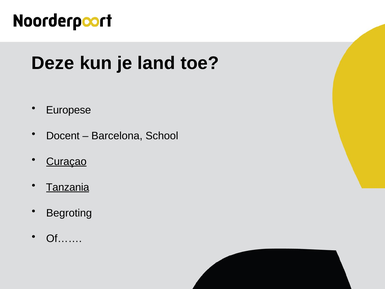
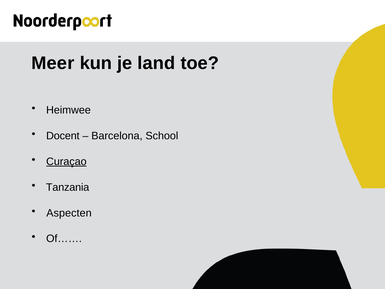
Deze: Deze -> Meer
Europese: Europese -> Heimwee
Tanzania underline: present -> none
Begroting: Begroting -> Aspecten
